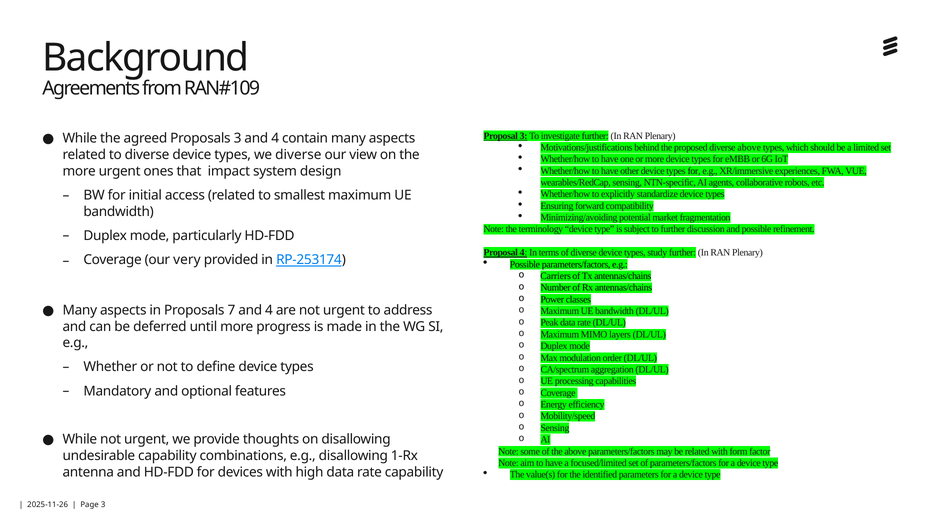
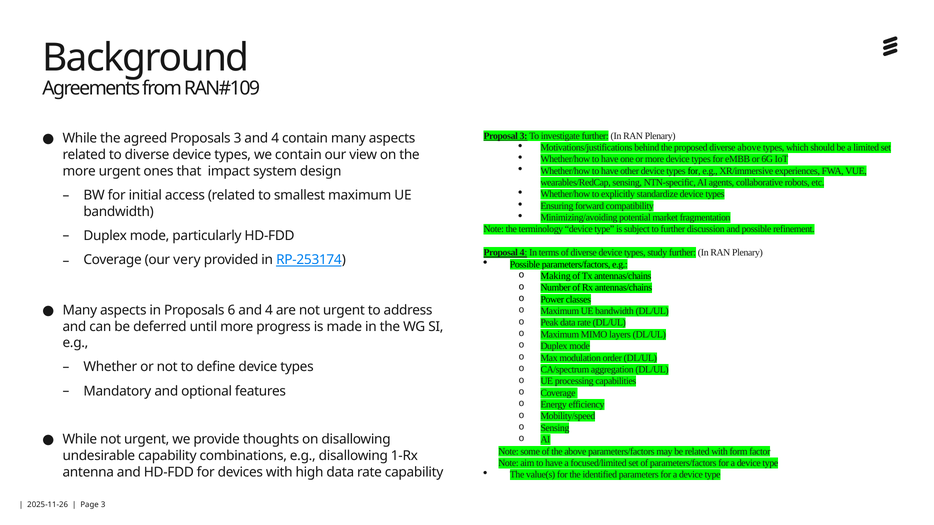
we diverse: diverse -> contain
Carriers: Carriers -> Making
7: 7 -> 6
